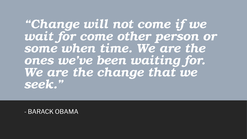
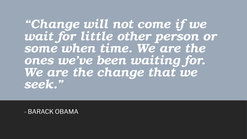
for come: come -> little
